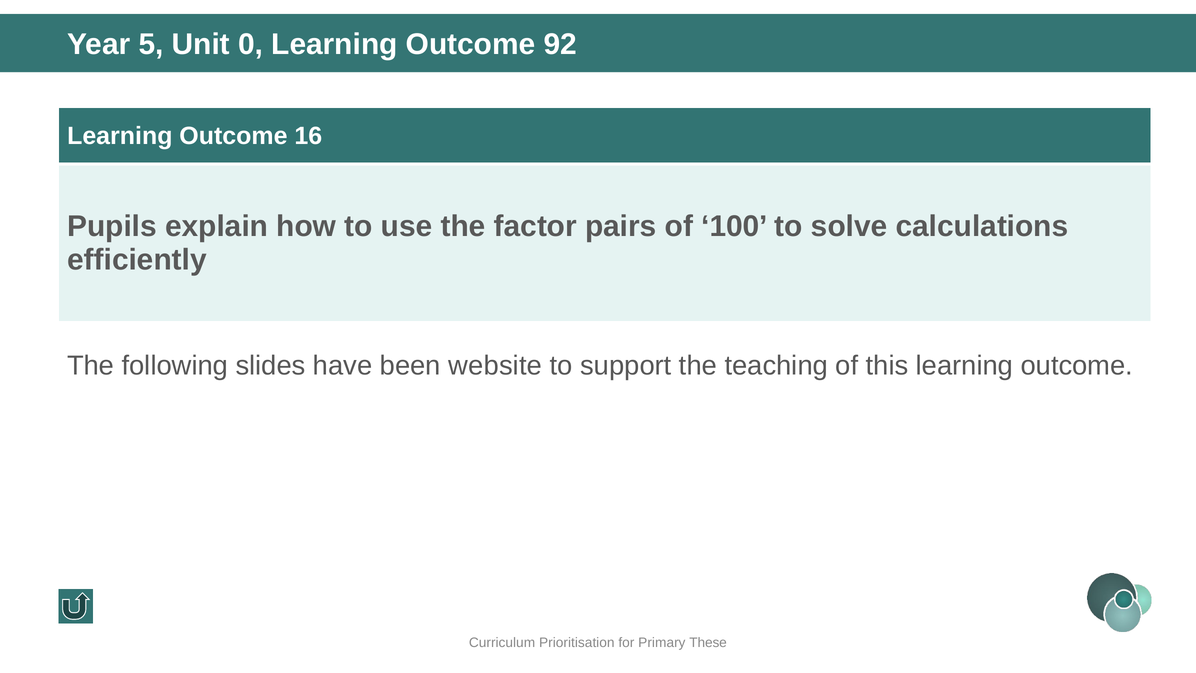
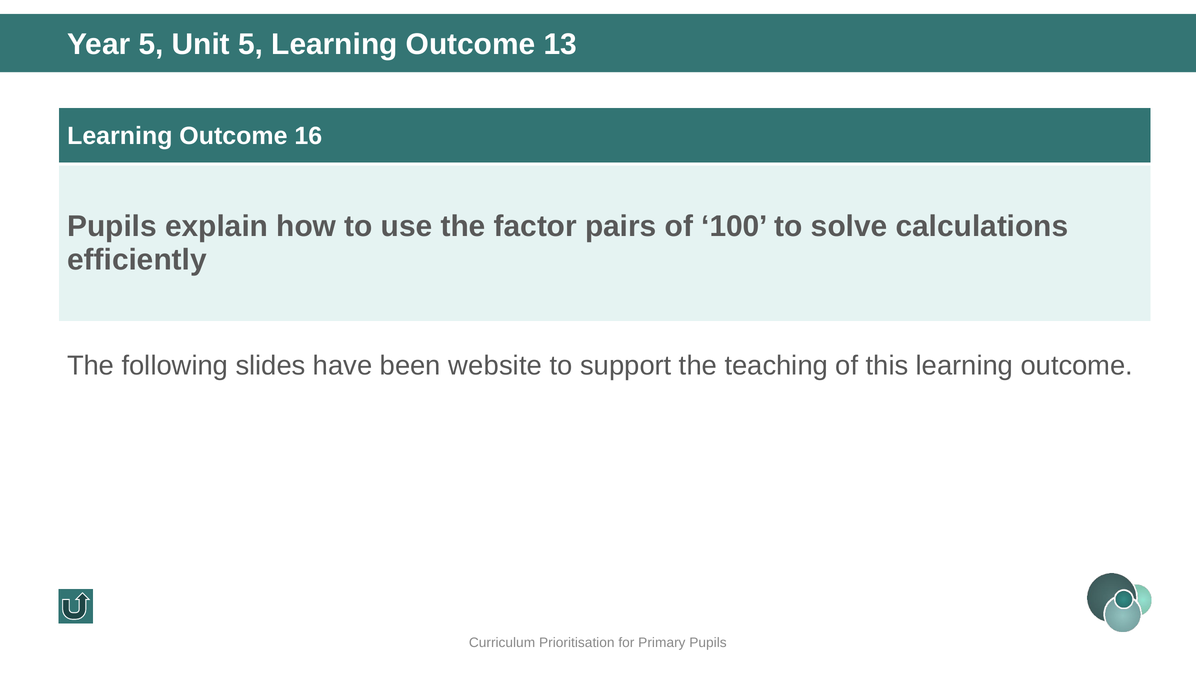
Unit 0: 0 -> 5
92: 92 -> 13
Primary These: These -> Pupils
